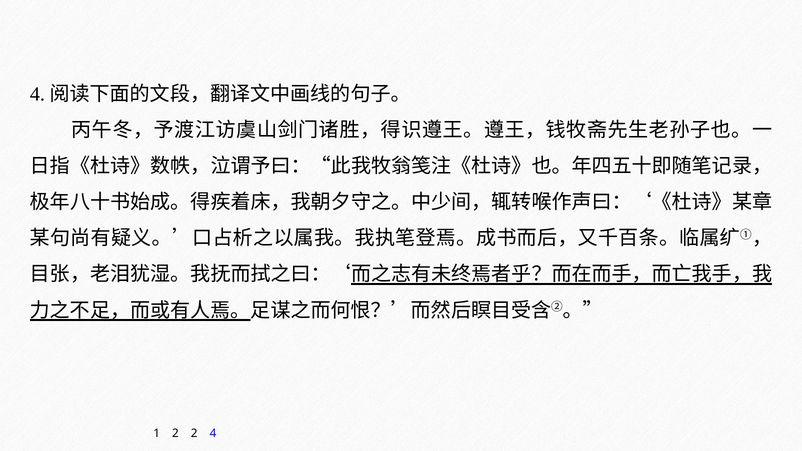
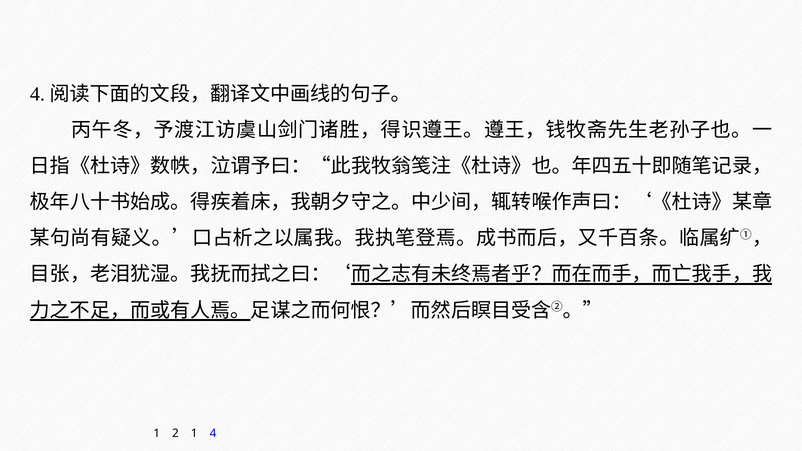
2 2: 2 -> 1
